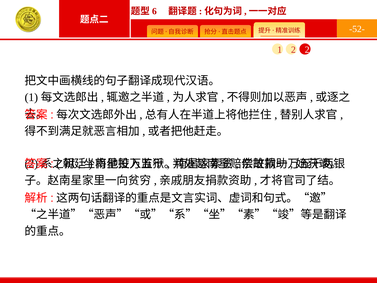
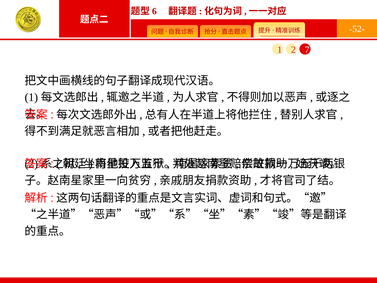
2 2: 2 -> 7
